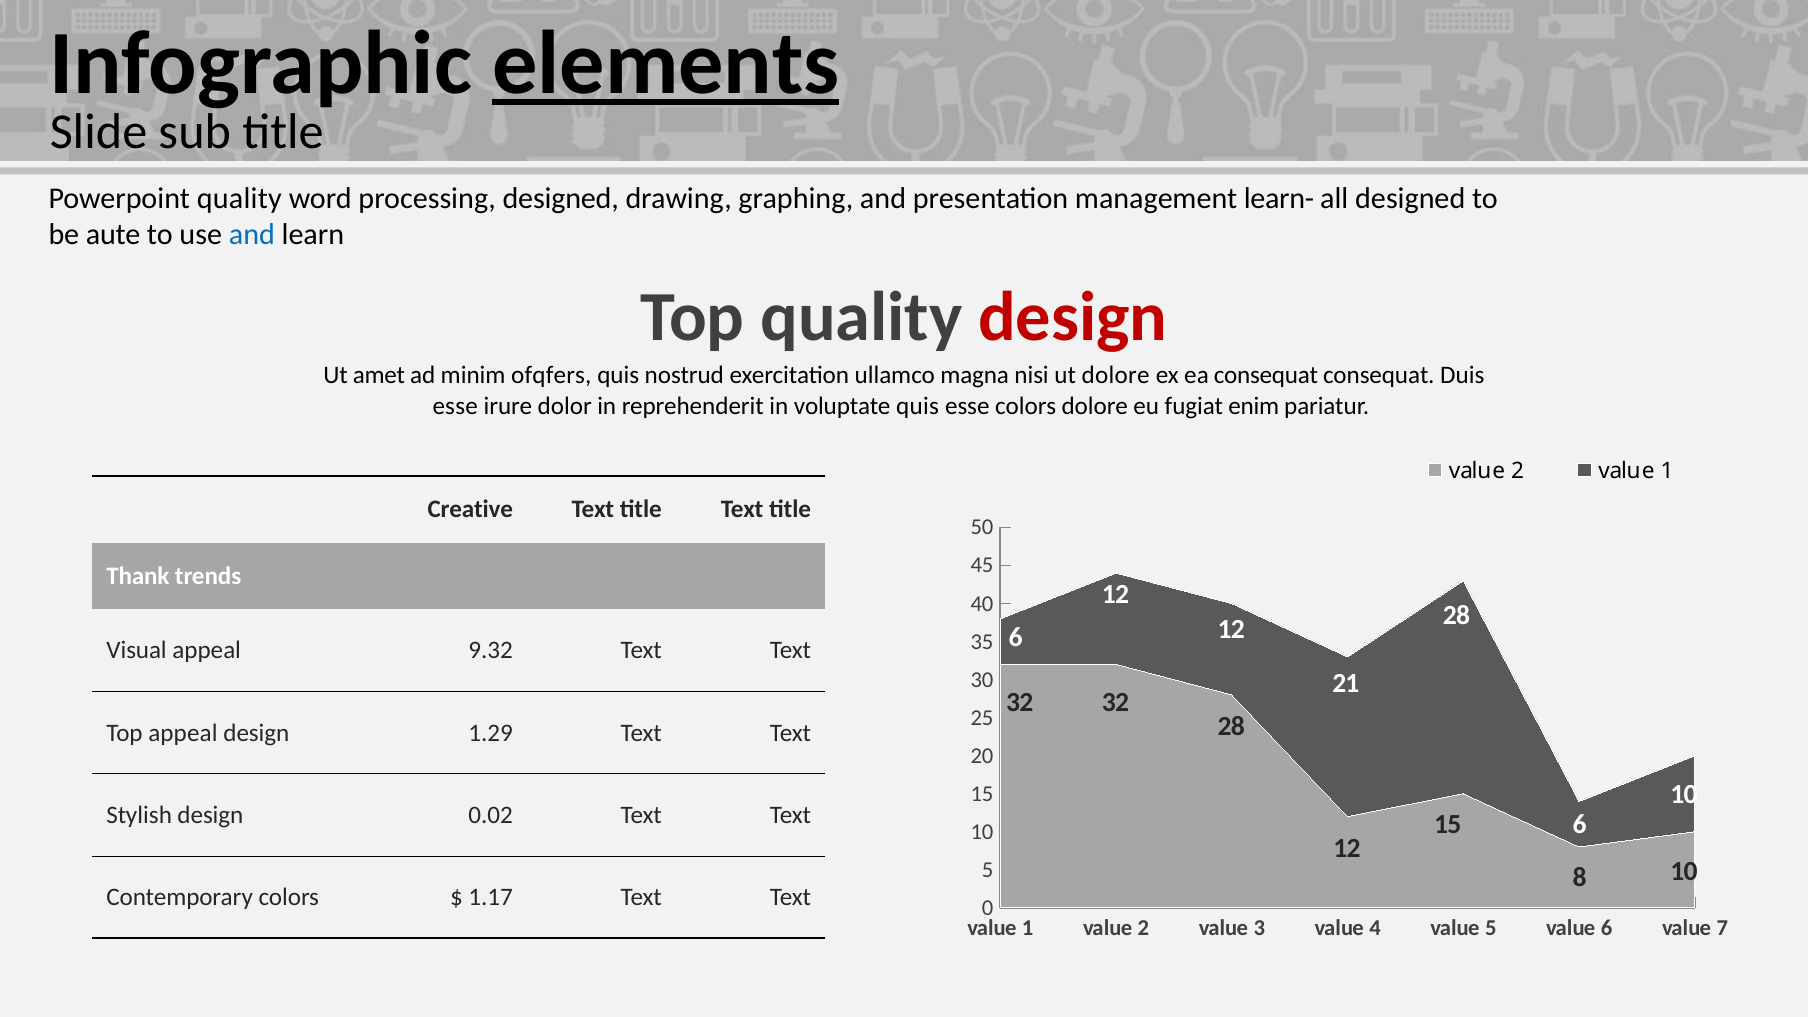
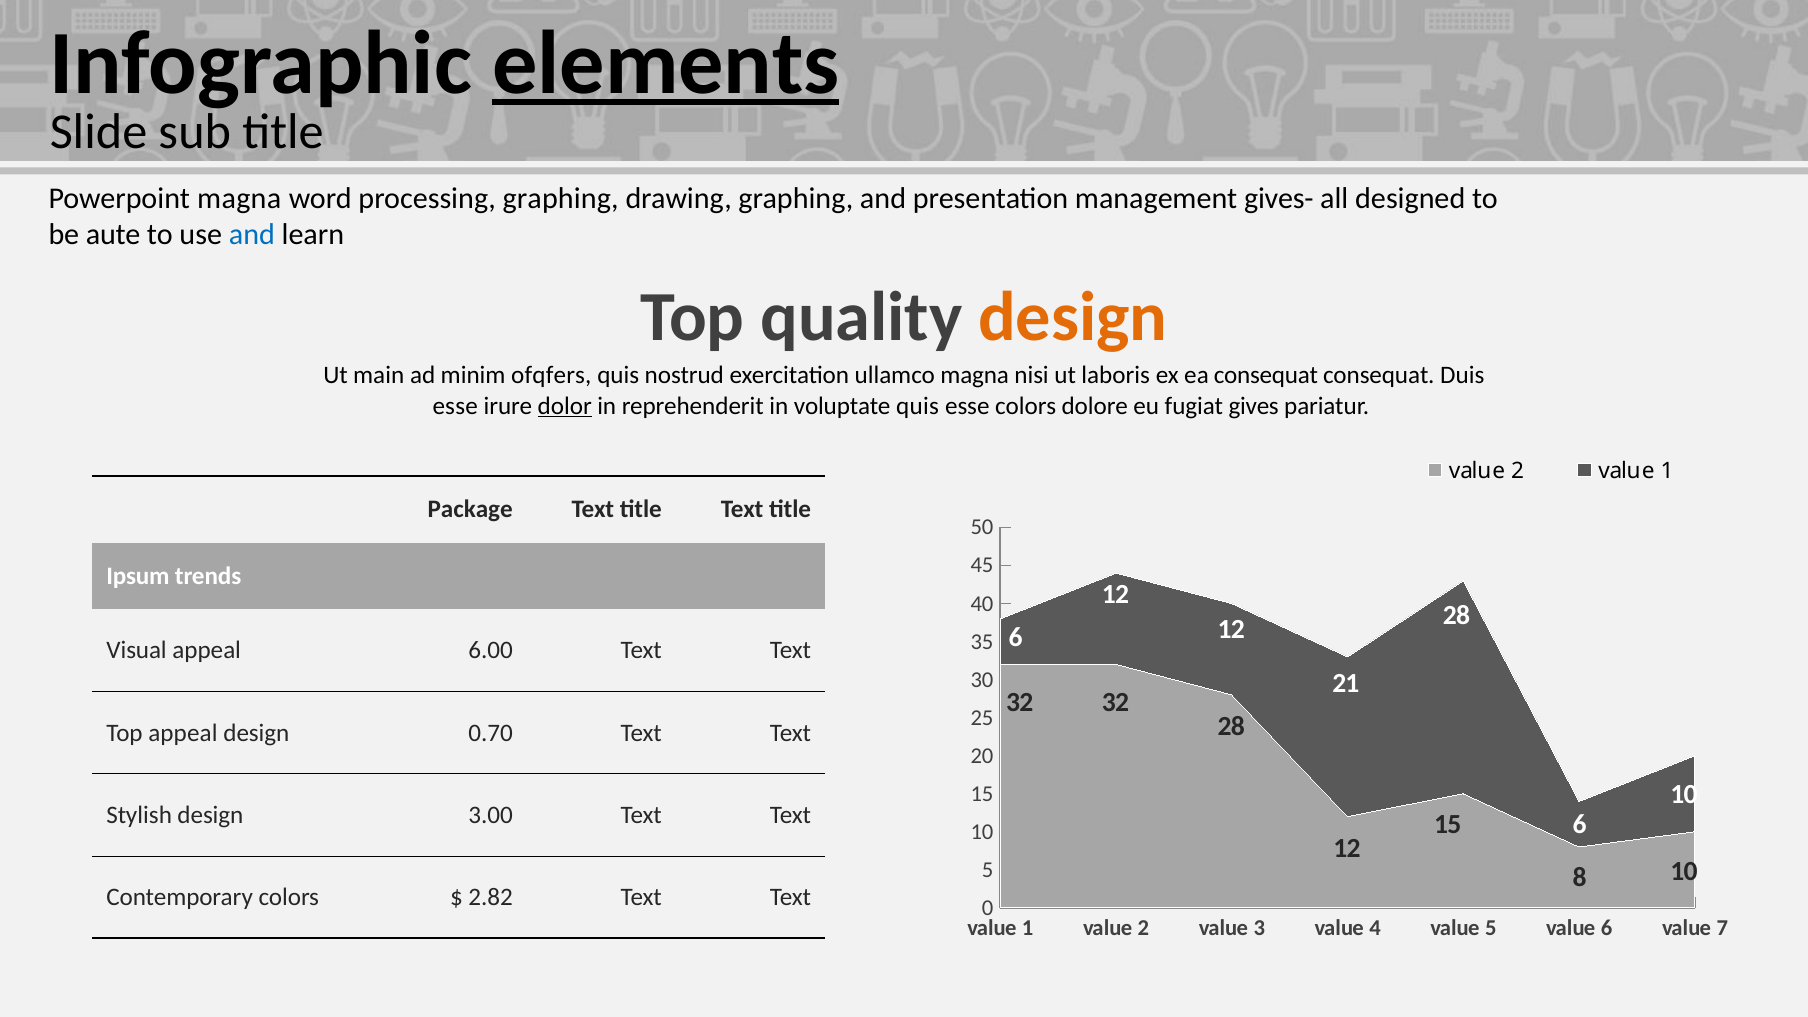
Powerpoint quality: quality -> magna
processing designed: designed -> graphing
learn-: learn- -> gives-
design at (1073, 317) colour: red -> orange
amet: amet -> main
ut dolore: dolore -> laboris
dolor underline: none -> present
enim: enim -> gives
Creative: Creative -> Package
Thank: Thank -> Ipsum
9.32: 9.32 -> 6.00
1.29: 1.29 -> 0.70
0.02: 0.02 -> 3.00
1.17: 1.17 -> 2.82
